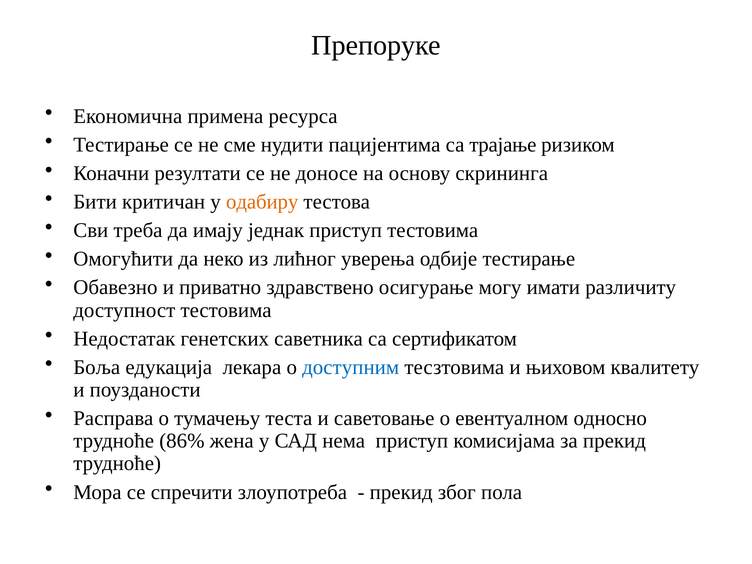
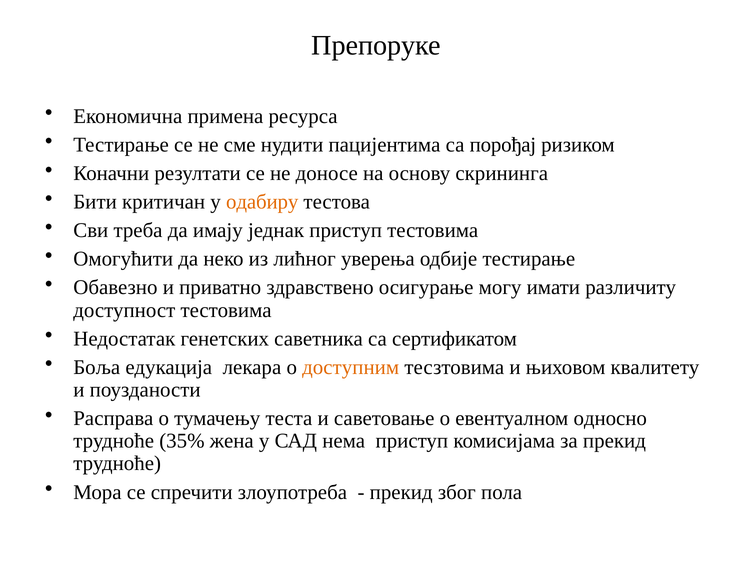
трајање: трајање -> порођај
доступним colour: blue -> orange
86%: 86% -> 35%
